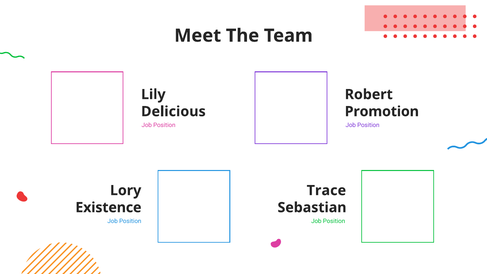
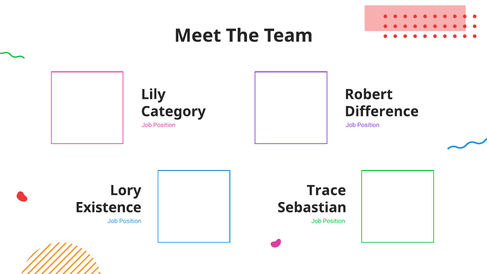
Delicious: Delicious -> Category
Promotion: Promotion -> Difference
